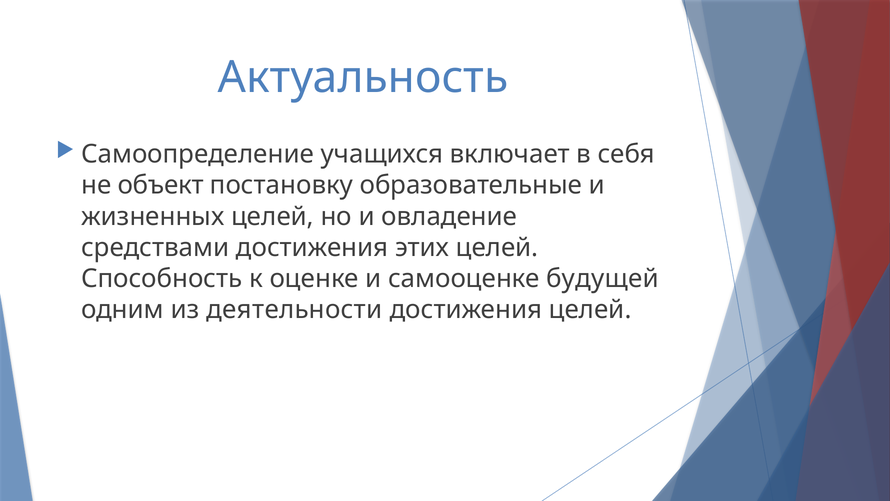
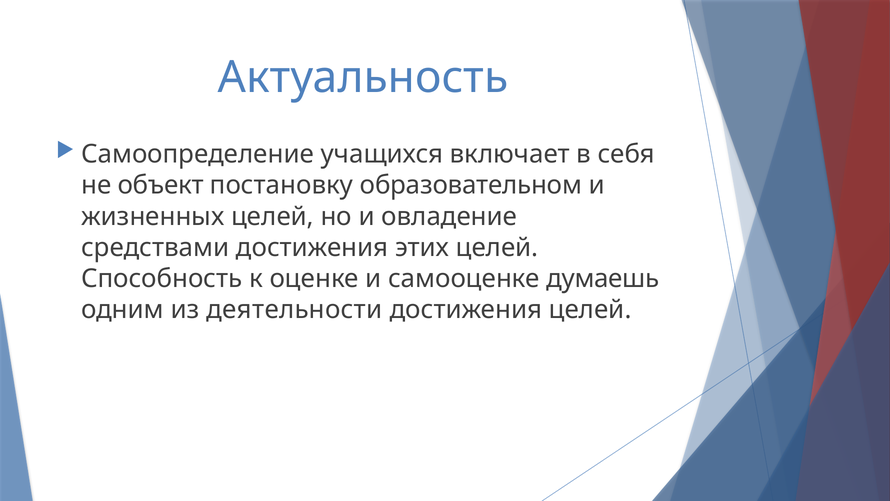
образовательные: образовательные -> образовательном
будущей: будущей -> думаешь
